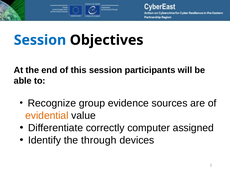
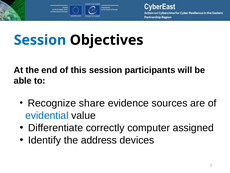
group: group -> share
evidential colour: orange -> blue
through: through -> address
